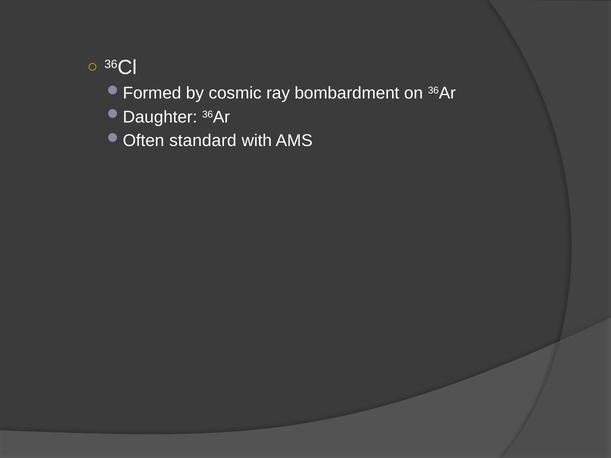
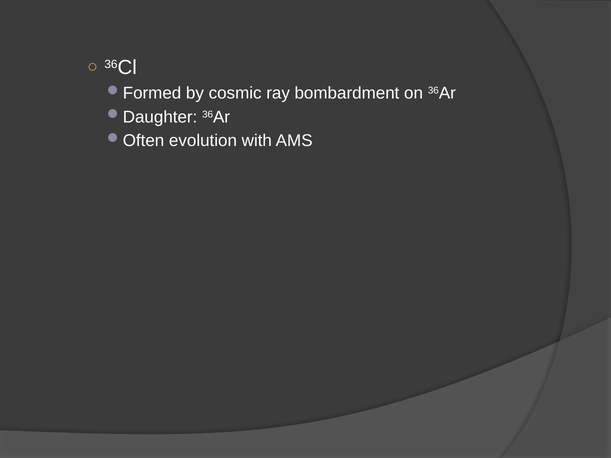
standard: standard -> evolution
